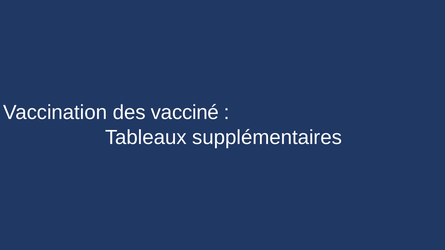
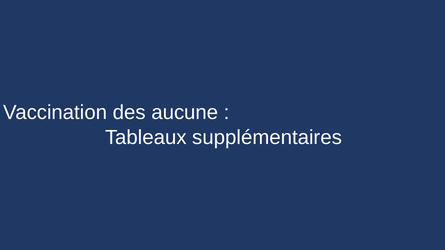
vacciné: vacciné -> aucune
